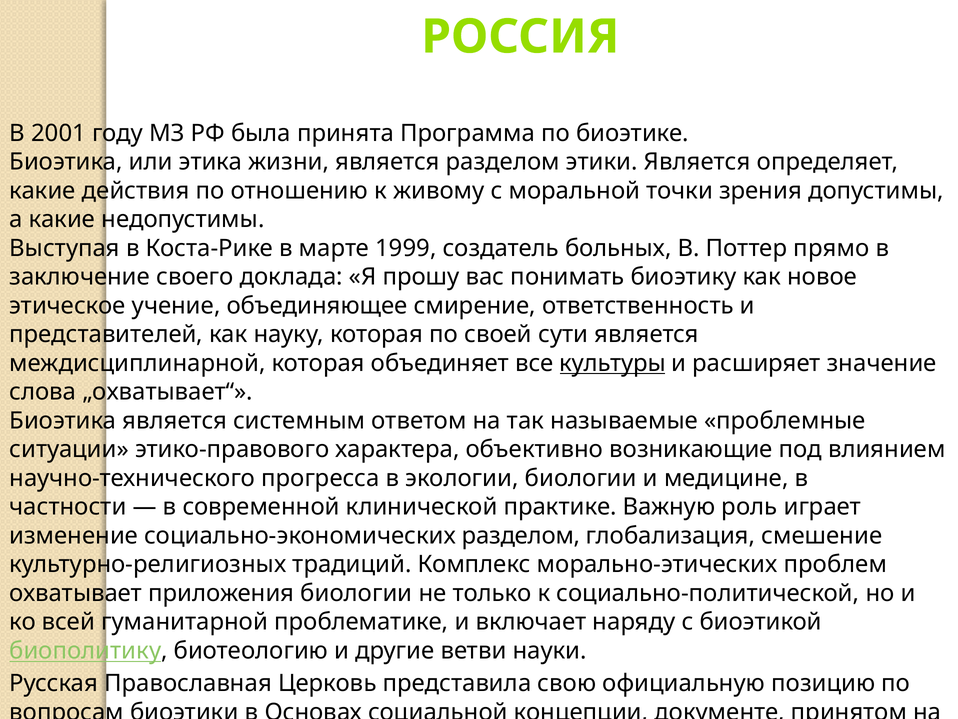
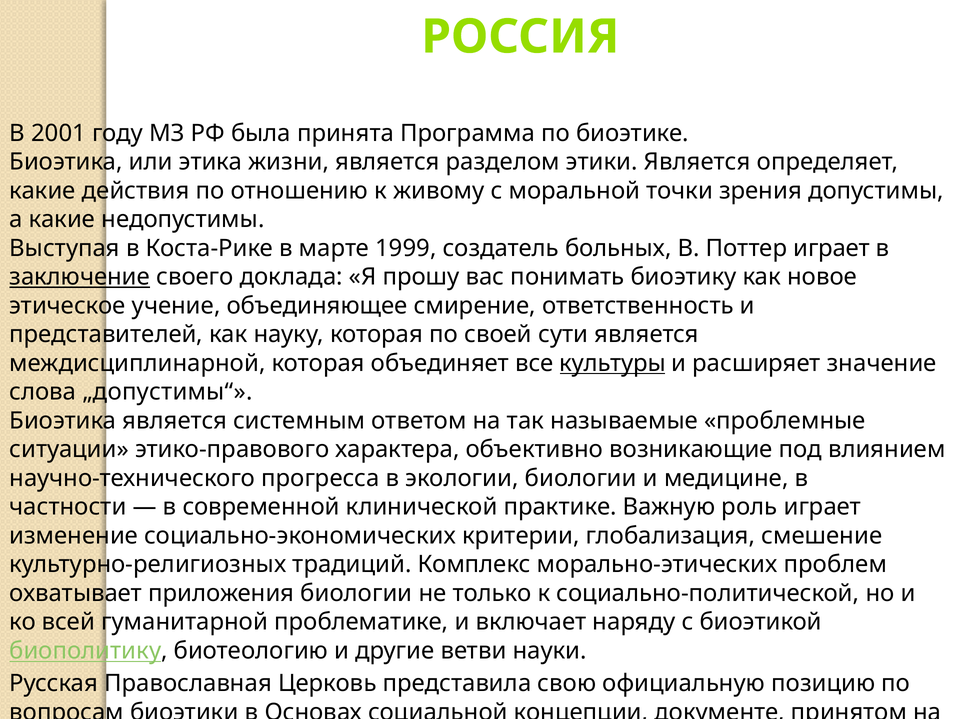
Поттер прямо: прямо -> играет
заключение underline: none -> present
„охватывает“: „охватывает“ -> „допустимы“
социально-экономических разделом: разделом -> критерии
